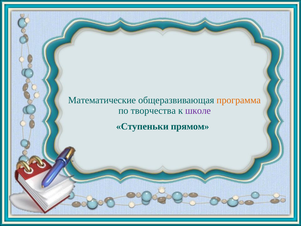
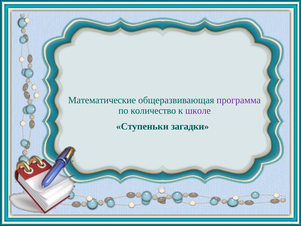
программа colour: orange -> purple
творчества: творчества -> количество
прямом: прямом -> загадки
